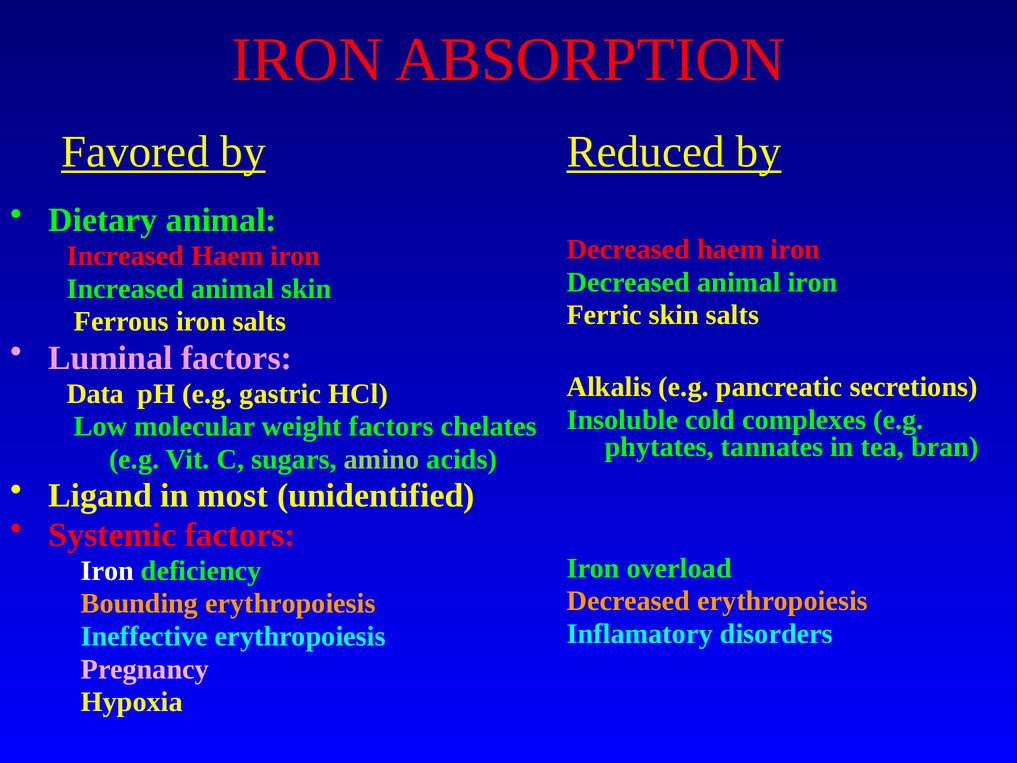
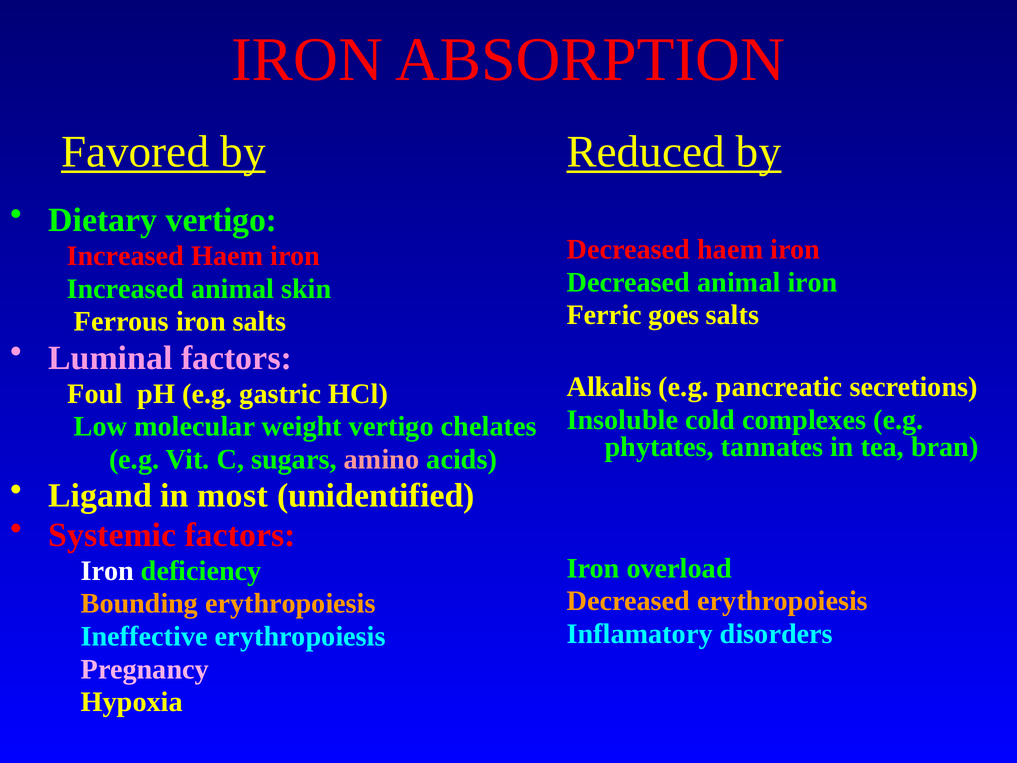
Dietary animal: animal -> vertigo
Ferric skin: skin -> goes
Data: Data -> Foul
weight factors: factors -> vertigo
amino colour: light green -> pink
